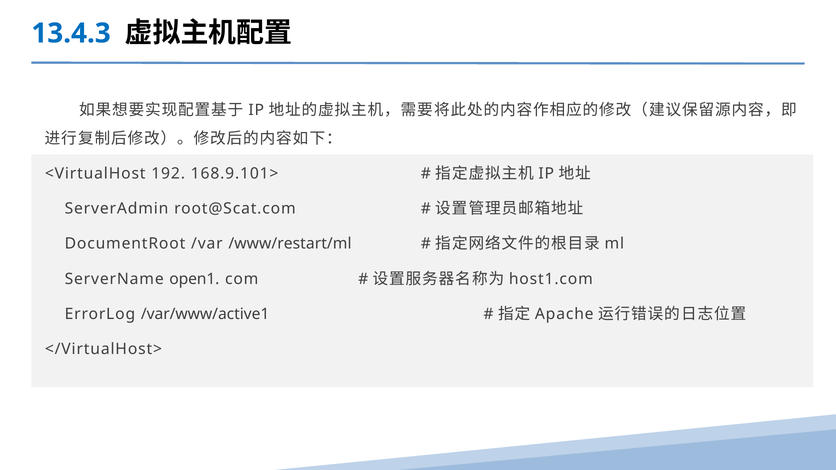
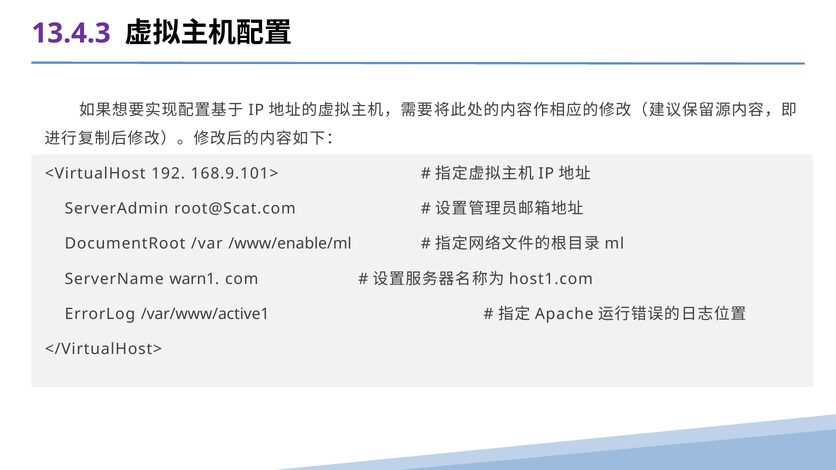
13.4.3 colour: blue -> purple
/www/restart/ml: /www/restart/ml -> /www/enable/ml
open1: open1 -> warn1
